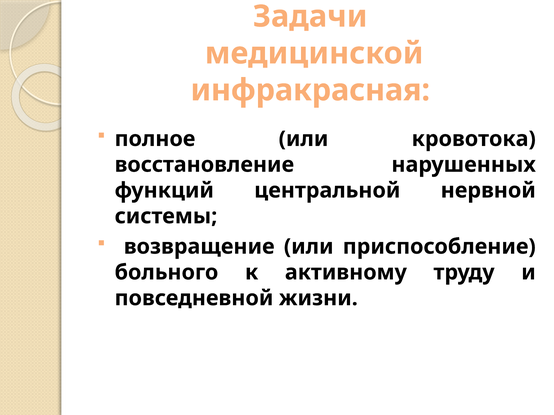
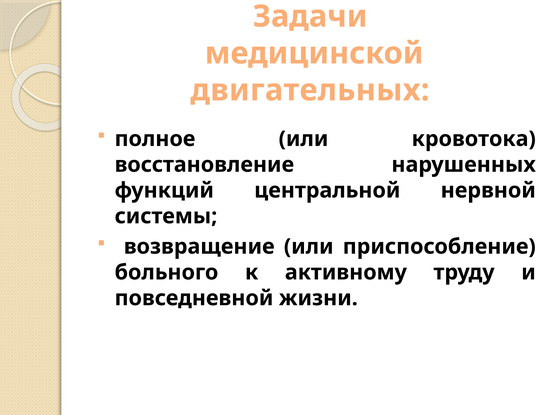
инфракрасная: инфракрасная -> двигательных
